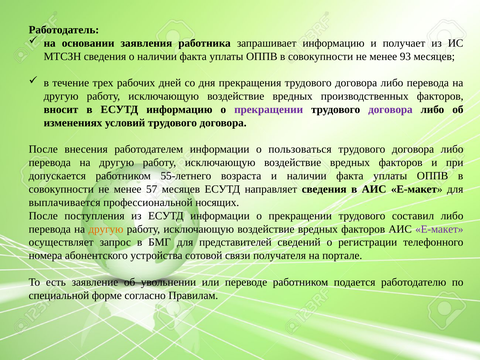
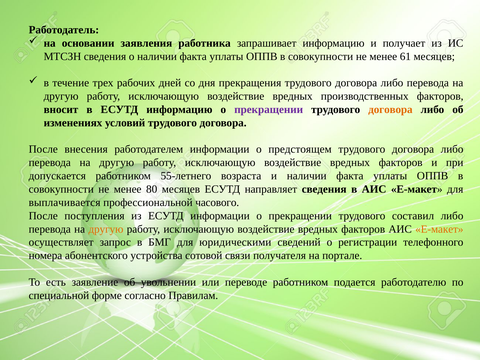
93: 93 -> 61
договора at (390, 109) colour: purple -> orange
пользоваться: пользоваться -> предстоящем
57: 57 -> 80
носящих: носящих -> часового
Е-макет at (439, 229) colour: purple -> orange
представителей: представителей -> юридическими
